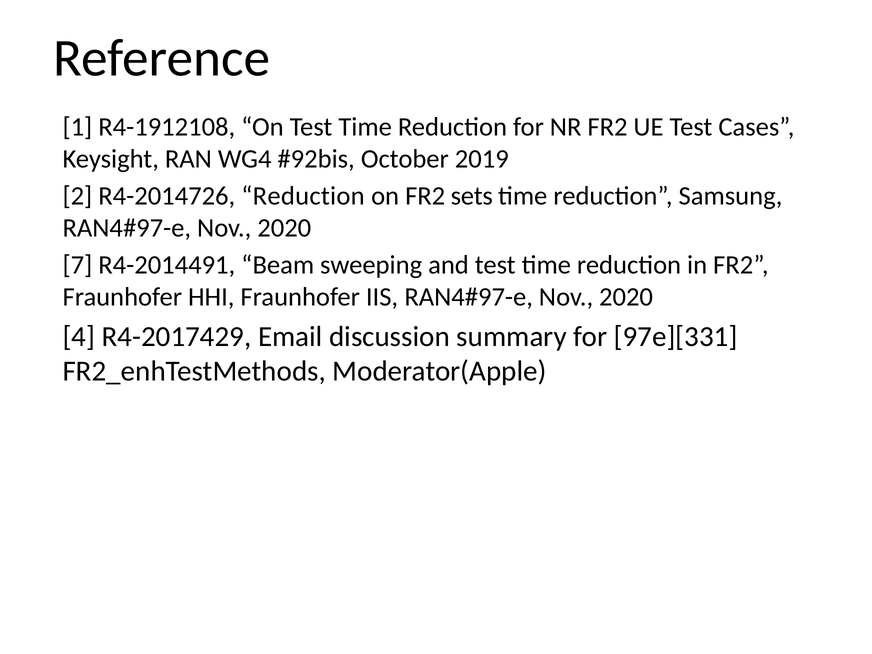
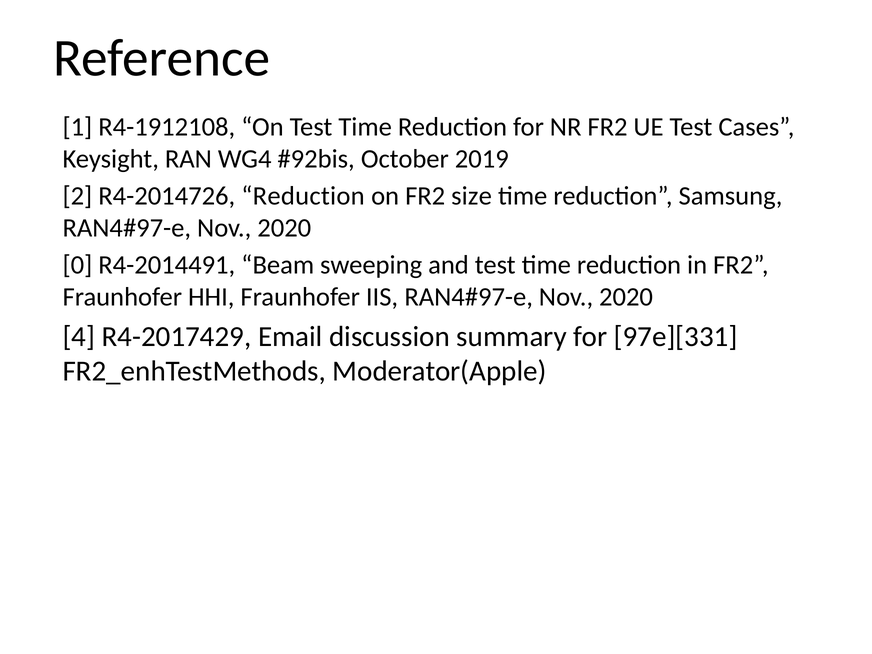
sets: sets -> size
7: 7 -> 0
